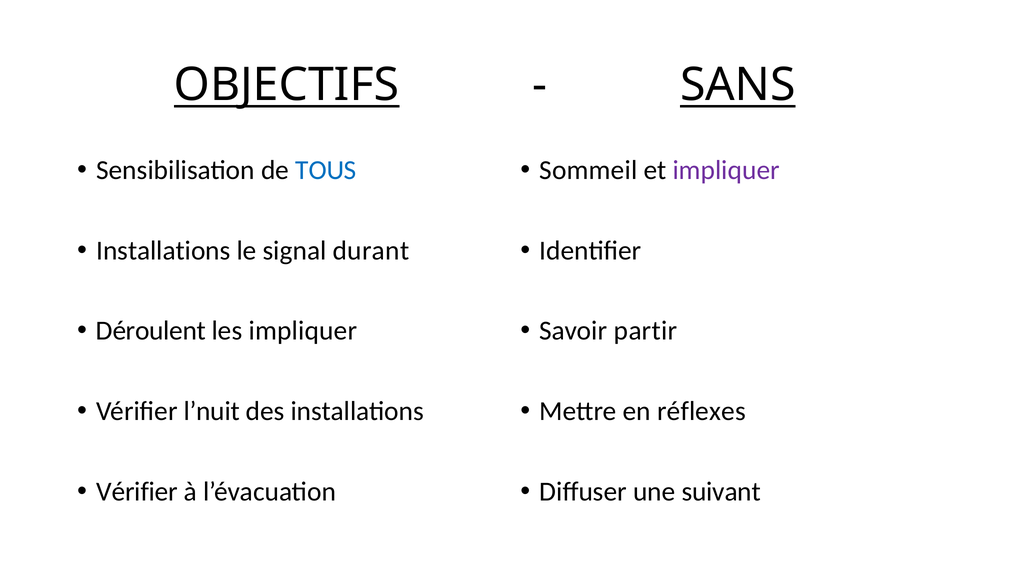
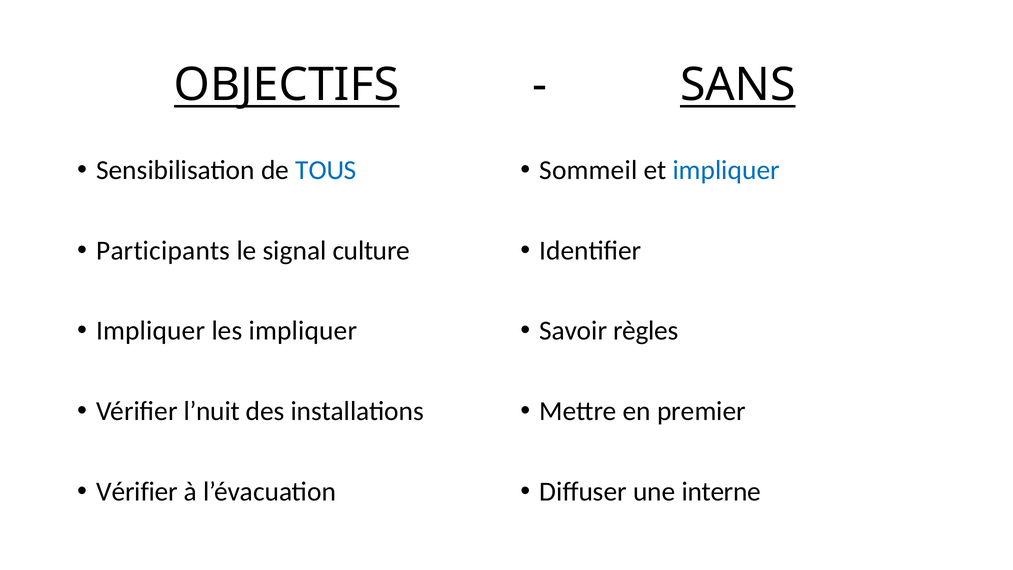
impliquer at (726, 170) colour: purple -> blue
Installations at (163, 250): Installations -> Participants
durant: durant -> culture
Déroulent at (151, 331): Déroulent -> Impliquer
partir: partir -> règles
réflexes: réflexes -> premier
suivant: suivant -> interne
